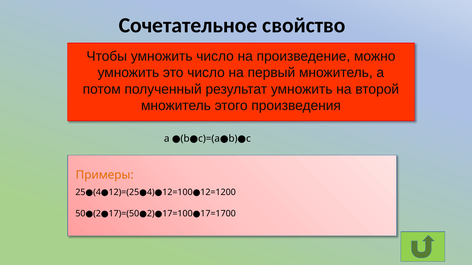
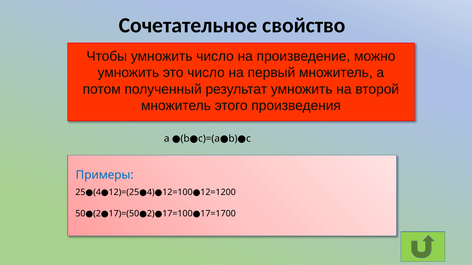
Примеры colour: orange -> blue
